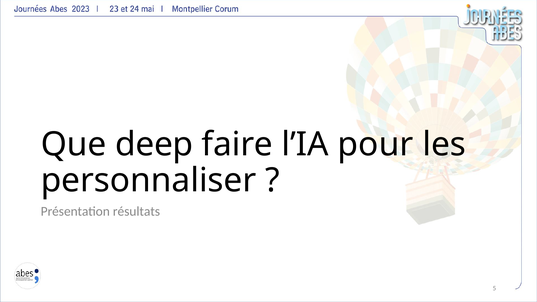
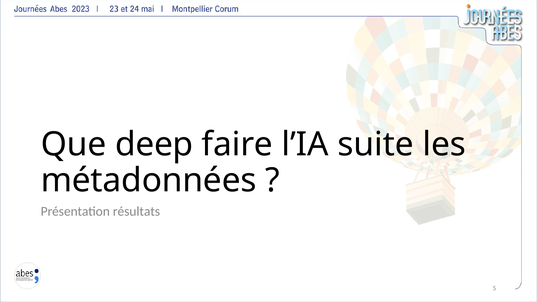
pour: pour -> suite
personnaliser: personnaliser -> métadonnées
